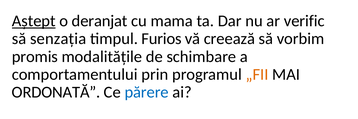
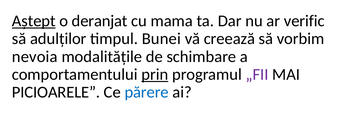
senzația: senzația -> adulților
Furios: Furios -> Bunei
promis: promis -> nevoia
prin underline: none -> present
„FII colour: orange -> purple
ORDONATĂ: ORDONATĂ -> PICIOARELE
